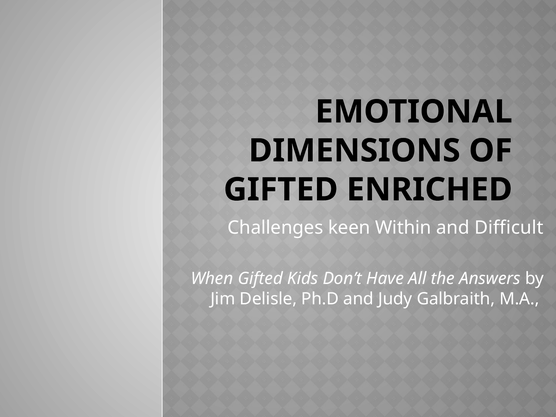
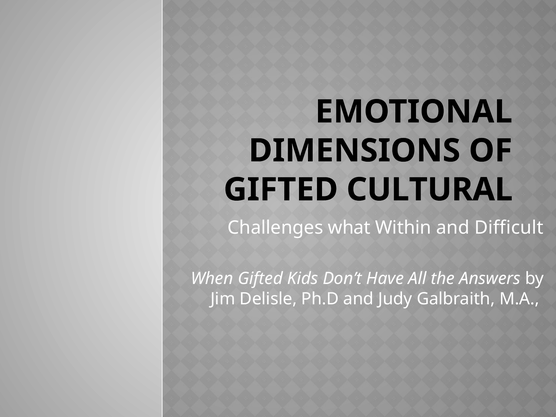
ENRICHED: ENRICHED -> CULTURAL
keen: keen -> what
